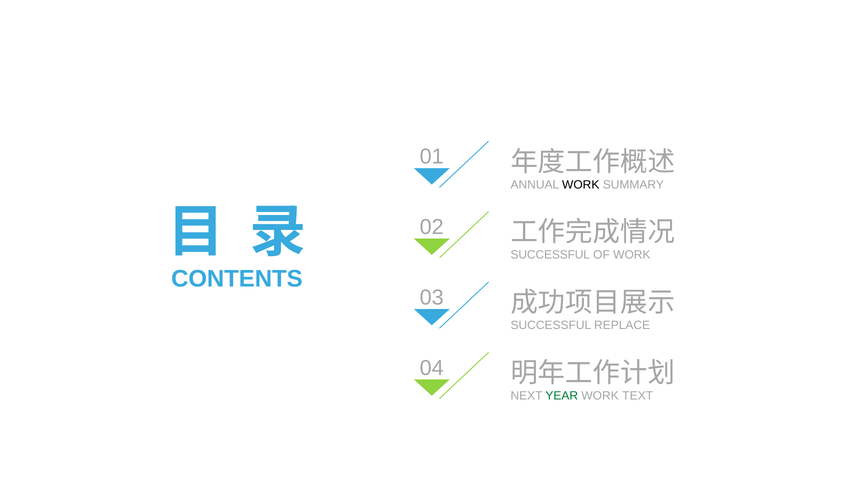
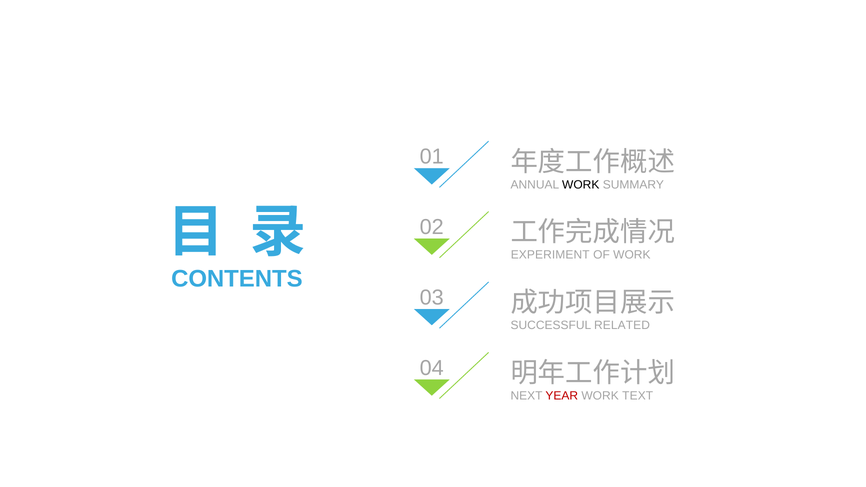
SUCCESSFUL at (550, 255): SUCCESSFUL -> EXPERIMENT
REPLACE: REPLACE -> RELATED
YEAR colour: green -> red
